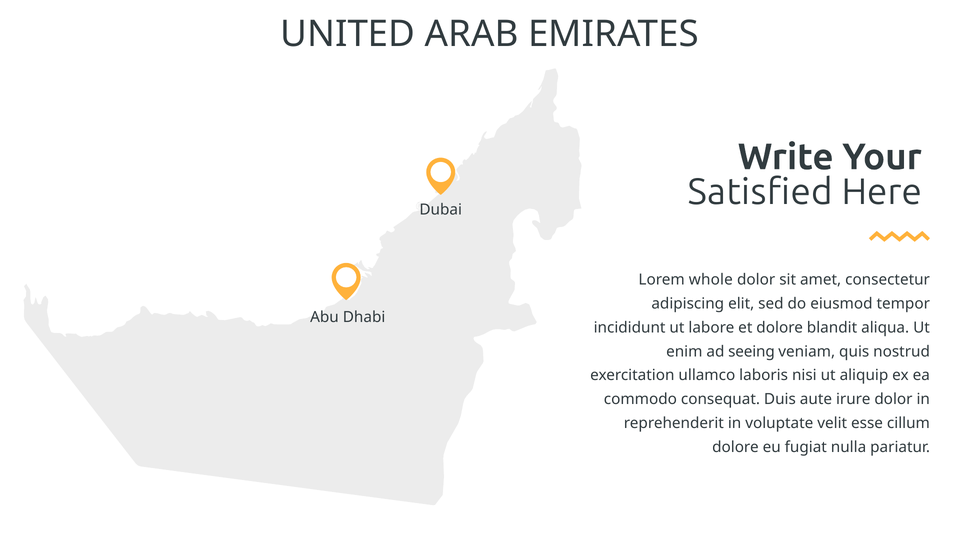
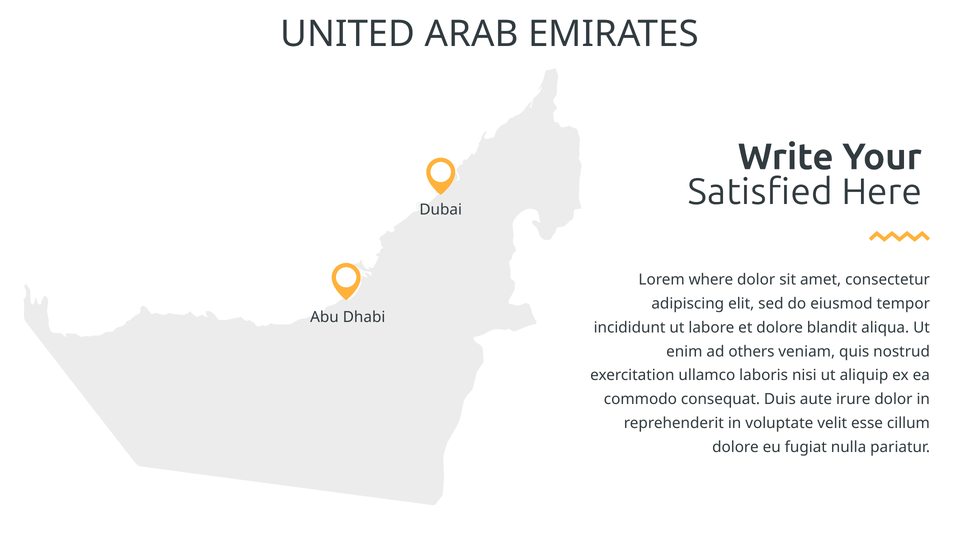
whole: whole -> where
seeing: seeing -> others
